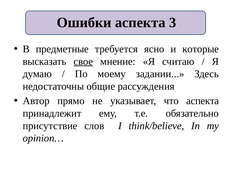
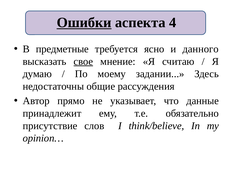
Ошибки underline: none -> present
3: 3 -> 4
которые: которые -> данного
что аспекта: аспекта -> данные
